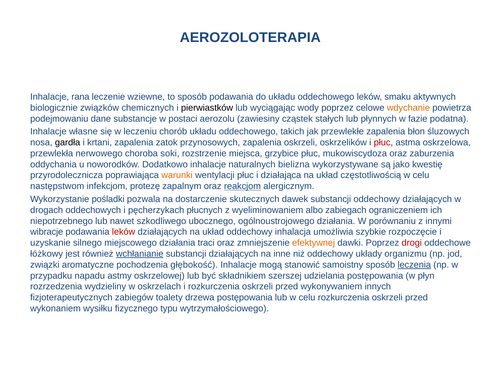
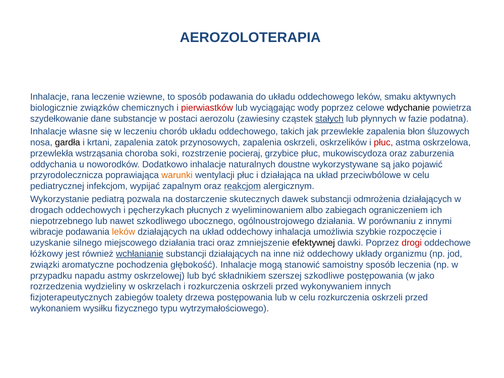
pierwiastków colour: black -> red
wdychanie colour: orange -> black
podejmowaniu: podejmowaniu -> szydełkowanie
stałych underline: none -> present
nerwowego: nerwowego -> wstrząsania
miejsca: miejsca -> pocieraj
bielizna: bielizna -> doustne
kwestię: kwestię -> pojawić
częstotliwością: częstotliwością -> przeciwbólowe
następstwom: następstwom -> pediatrycznej
protezę: protezę -> wypijać
pośladki: pośladki -> pediatrą
substancji oddechowy: oddechowy -> odmrożenia
leków at (124, 232) colour: red -> orange
efektywnej colour: orange -> black
leczenia underline: present -> none
udzielania: udzielania -> szkodliwe
w płyn: płyn -> jako
